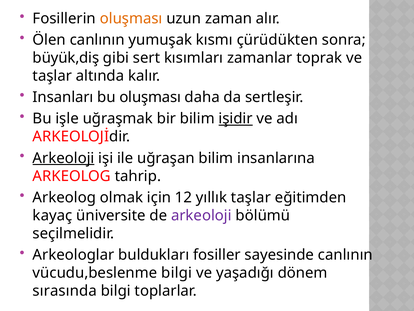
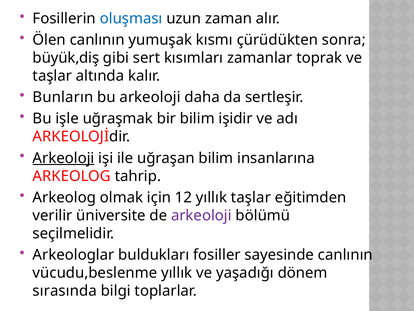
oluşması at (131, 19) colour: orange -> blue
Insanları: Insanları -> Bunların
bu oluşması: oluşması -> arkeoloji
işidir underline: present -> none
kayaç: kayaç -> verilir
vücudu,beslenme bilgi: bilgi -> yıllık
